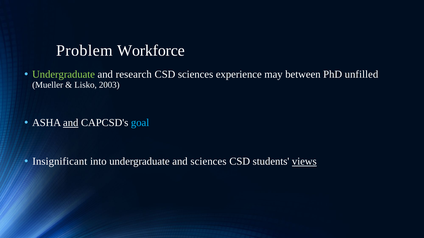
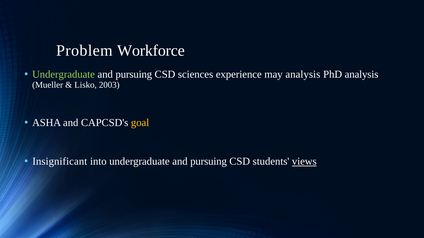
research at (134, 75): research -> pursuing
may between: between -> analysis
PhD unfilled: unfilled -> analysis
and at (71, 123) underline: present -> none
goal colour: light blue -> yellow
into undergraduate and sciences: sciences -> pursuing
